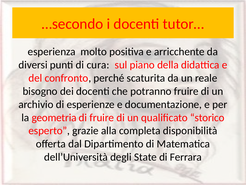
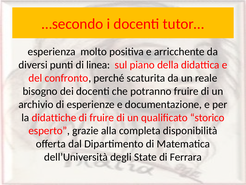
cura: cura -> linea
geometria: geometria -> didattiche
